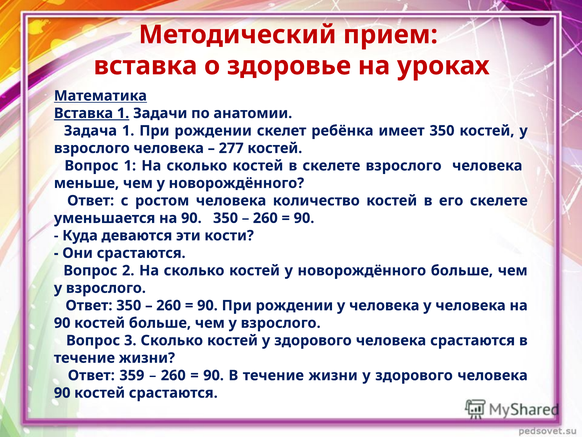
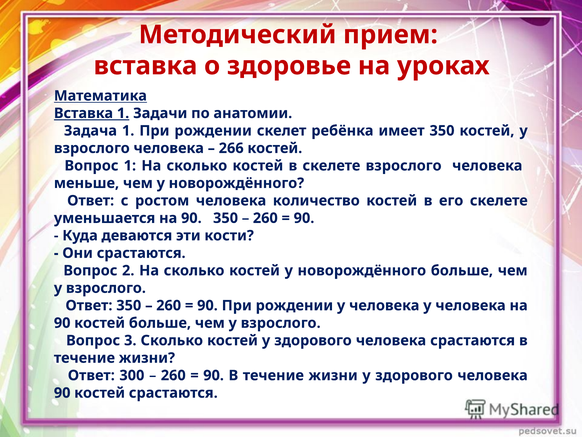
277: 277 -> 266
359: 359 -> 300
